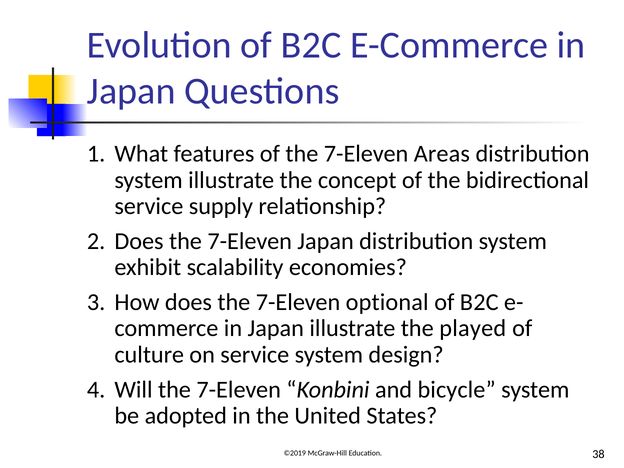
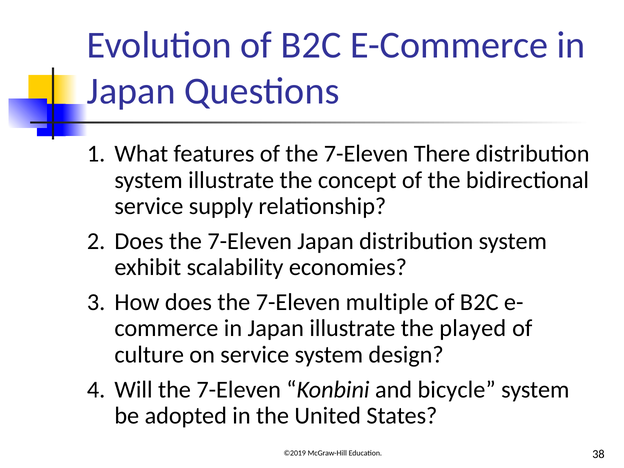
Areas: Areas -> There
optional: optional -> multiple
